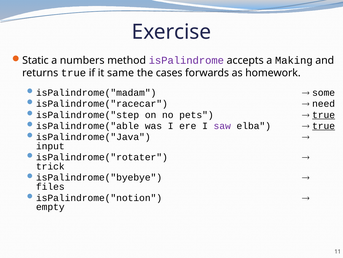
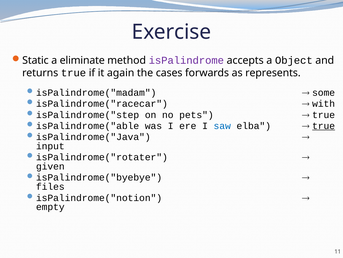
numbers: numbers -> eliminate
Making: Making -> Object
same: same -> again
homework: homework -> represents
need: need -> with
true at (324, 115) underline: present -> none
saw colour: purple -> blue
trick: trick -> given
